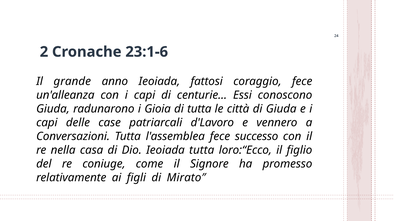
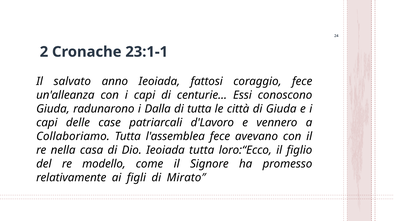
23:1-6: 23:1-6 -> 23:1-1
grande: grande -> salvato
Gioia: Gioia -> Dalla
Conversazioni: Conversazioni -> Collaboriamo
successo: successo -> avevano
coniuge: coniuge -> modello
